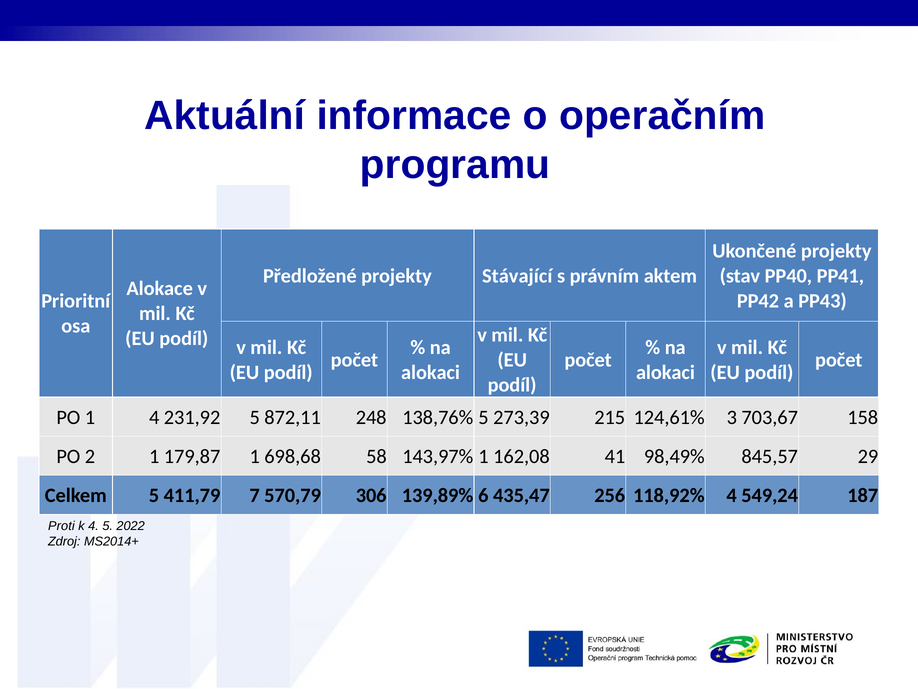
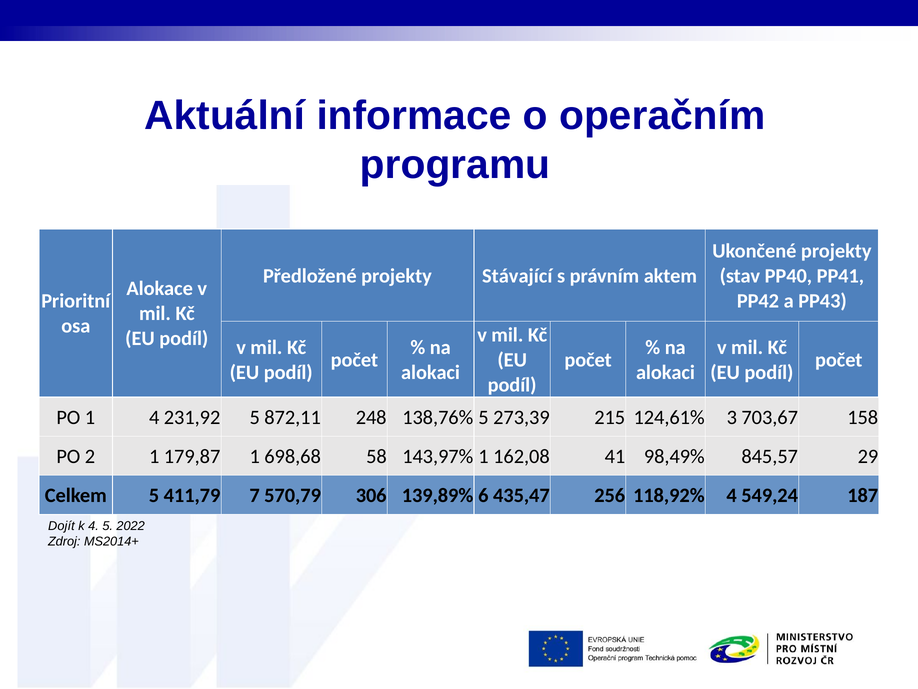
Proti: Proti -> Dojít
